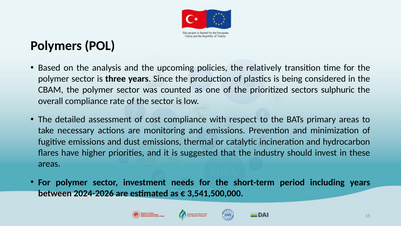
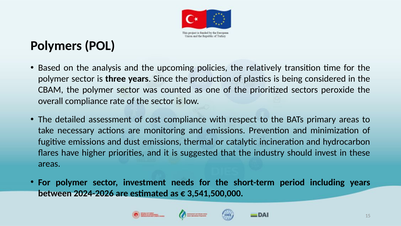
sulphuric: sulphuric -> peroxide
